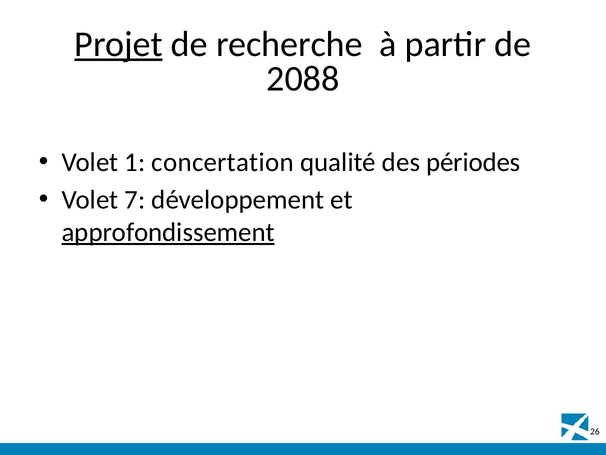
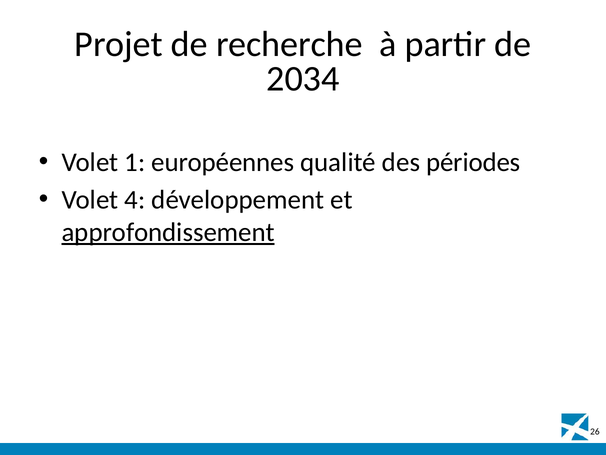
Projet underline: present -> none
2088: 2088 -> 2034
concertation: concertation -> européennes
7: 7 -> 4
